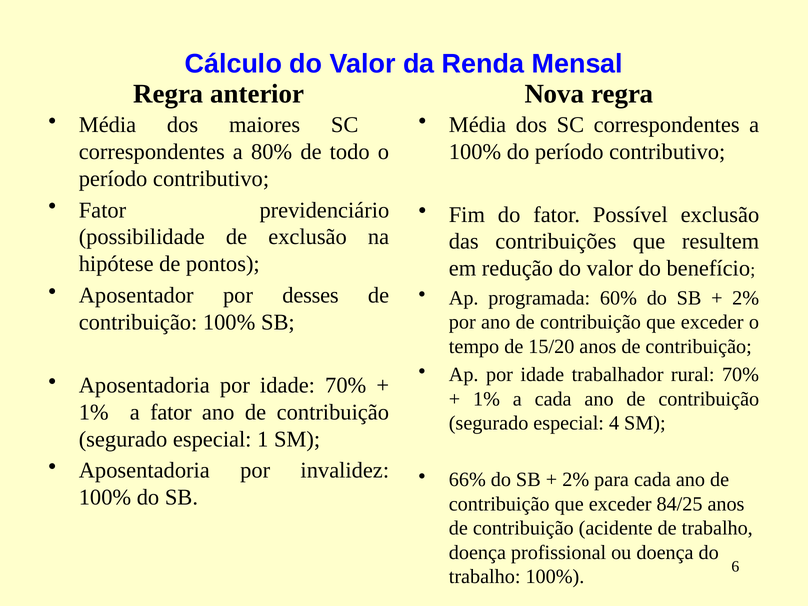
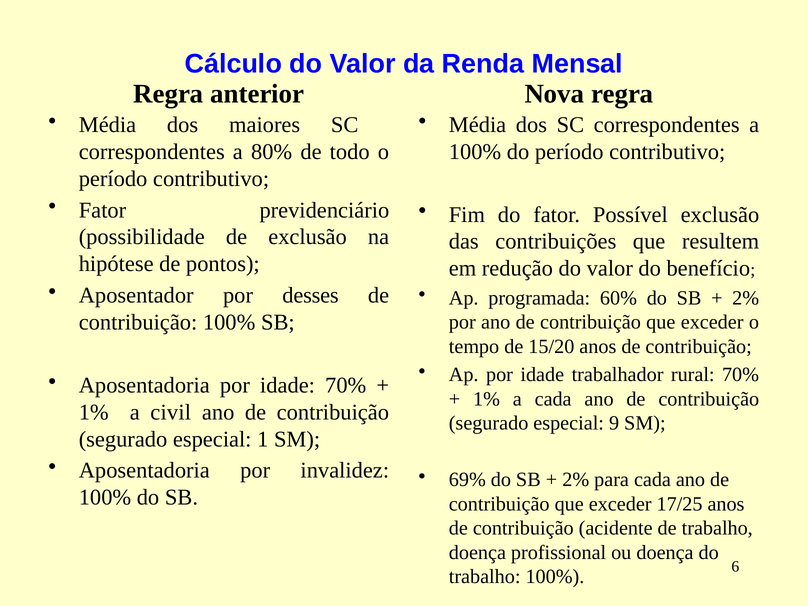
a fator: fator -> civil
4: 4 -> 9
66%: 66% -> 69%
84/25: 84/25 -> 17/25
